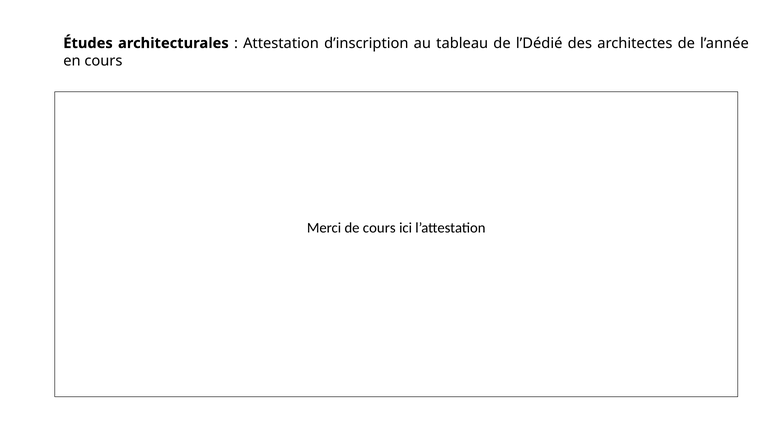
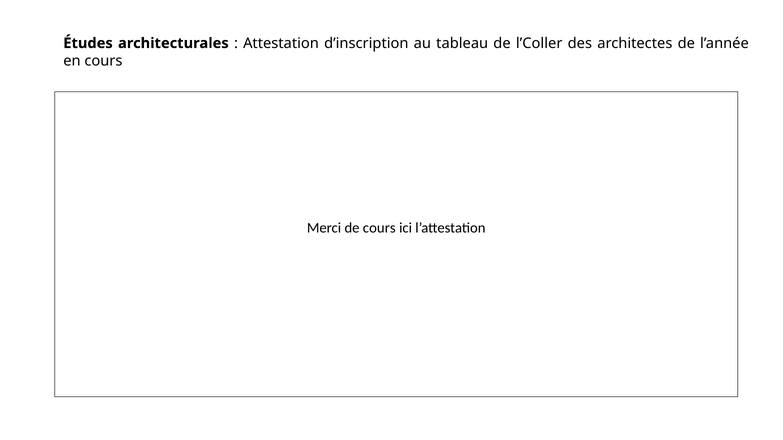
l’Dédié: l’Dédié -> l’Coller
